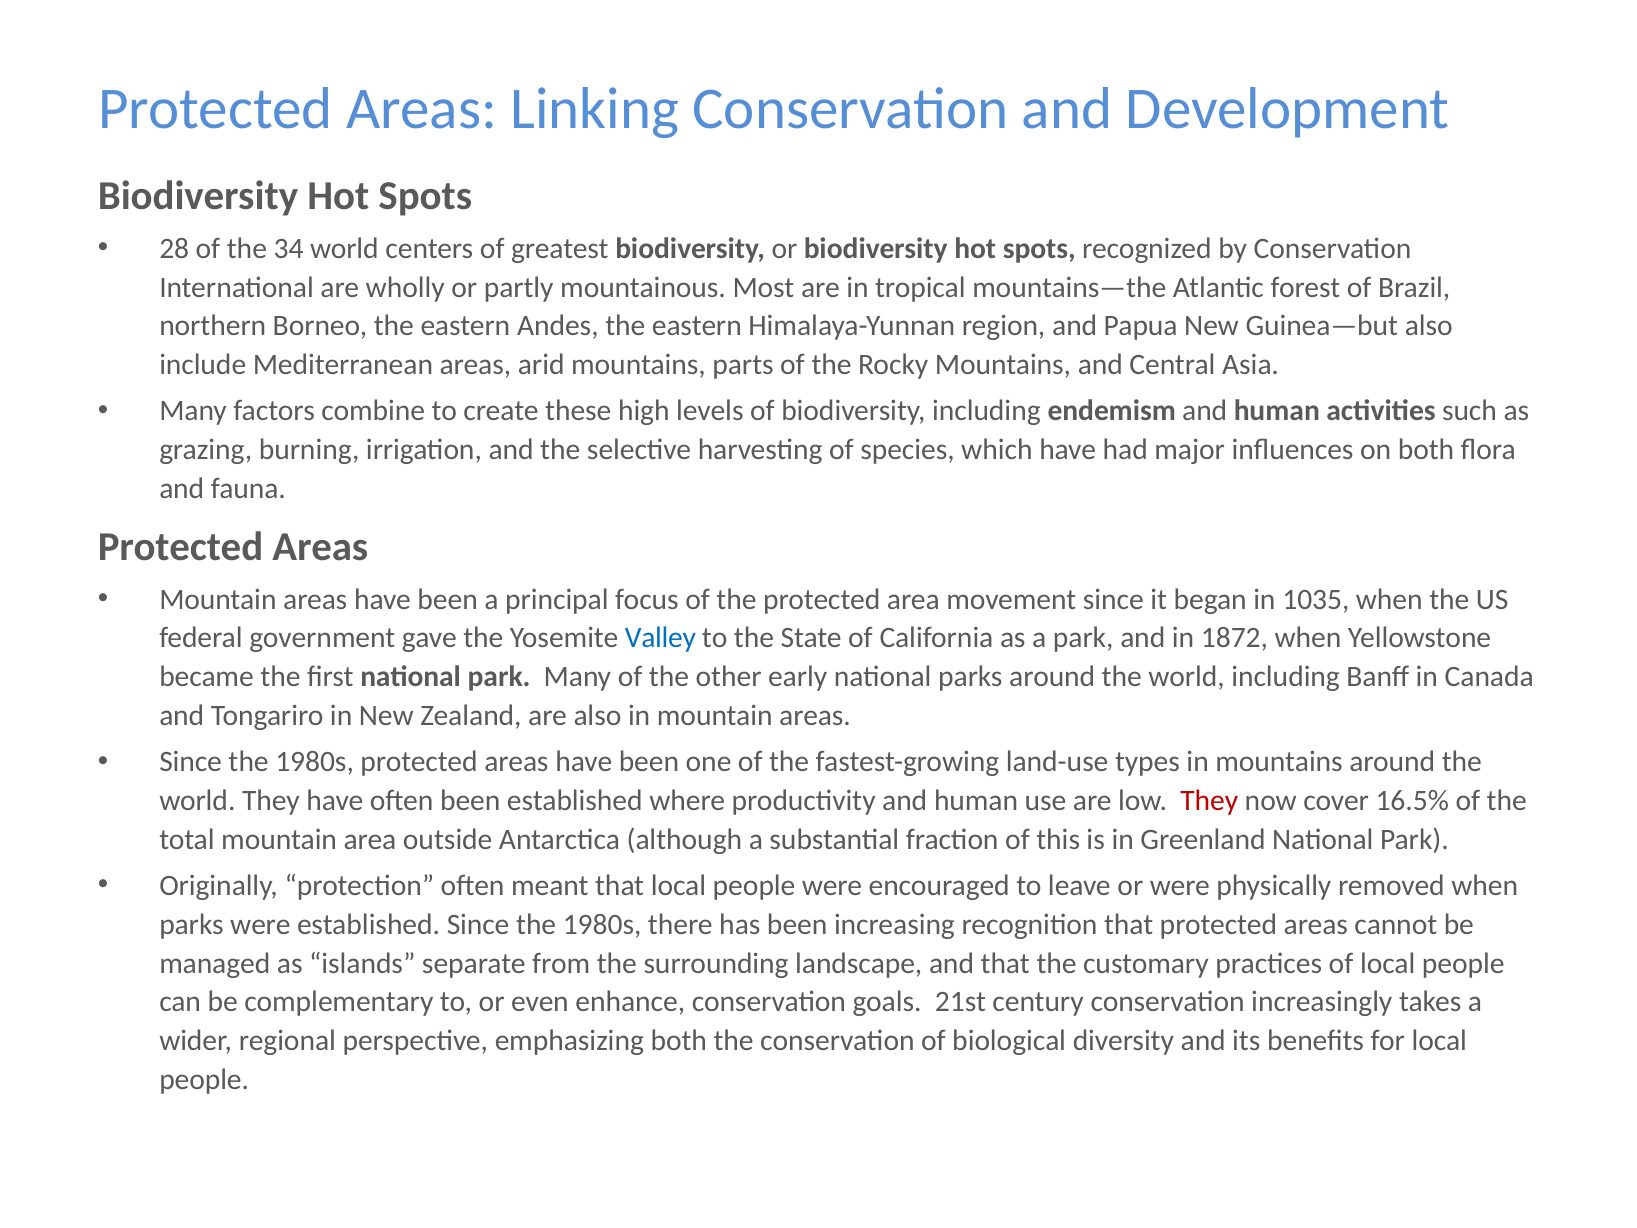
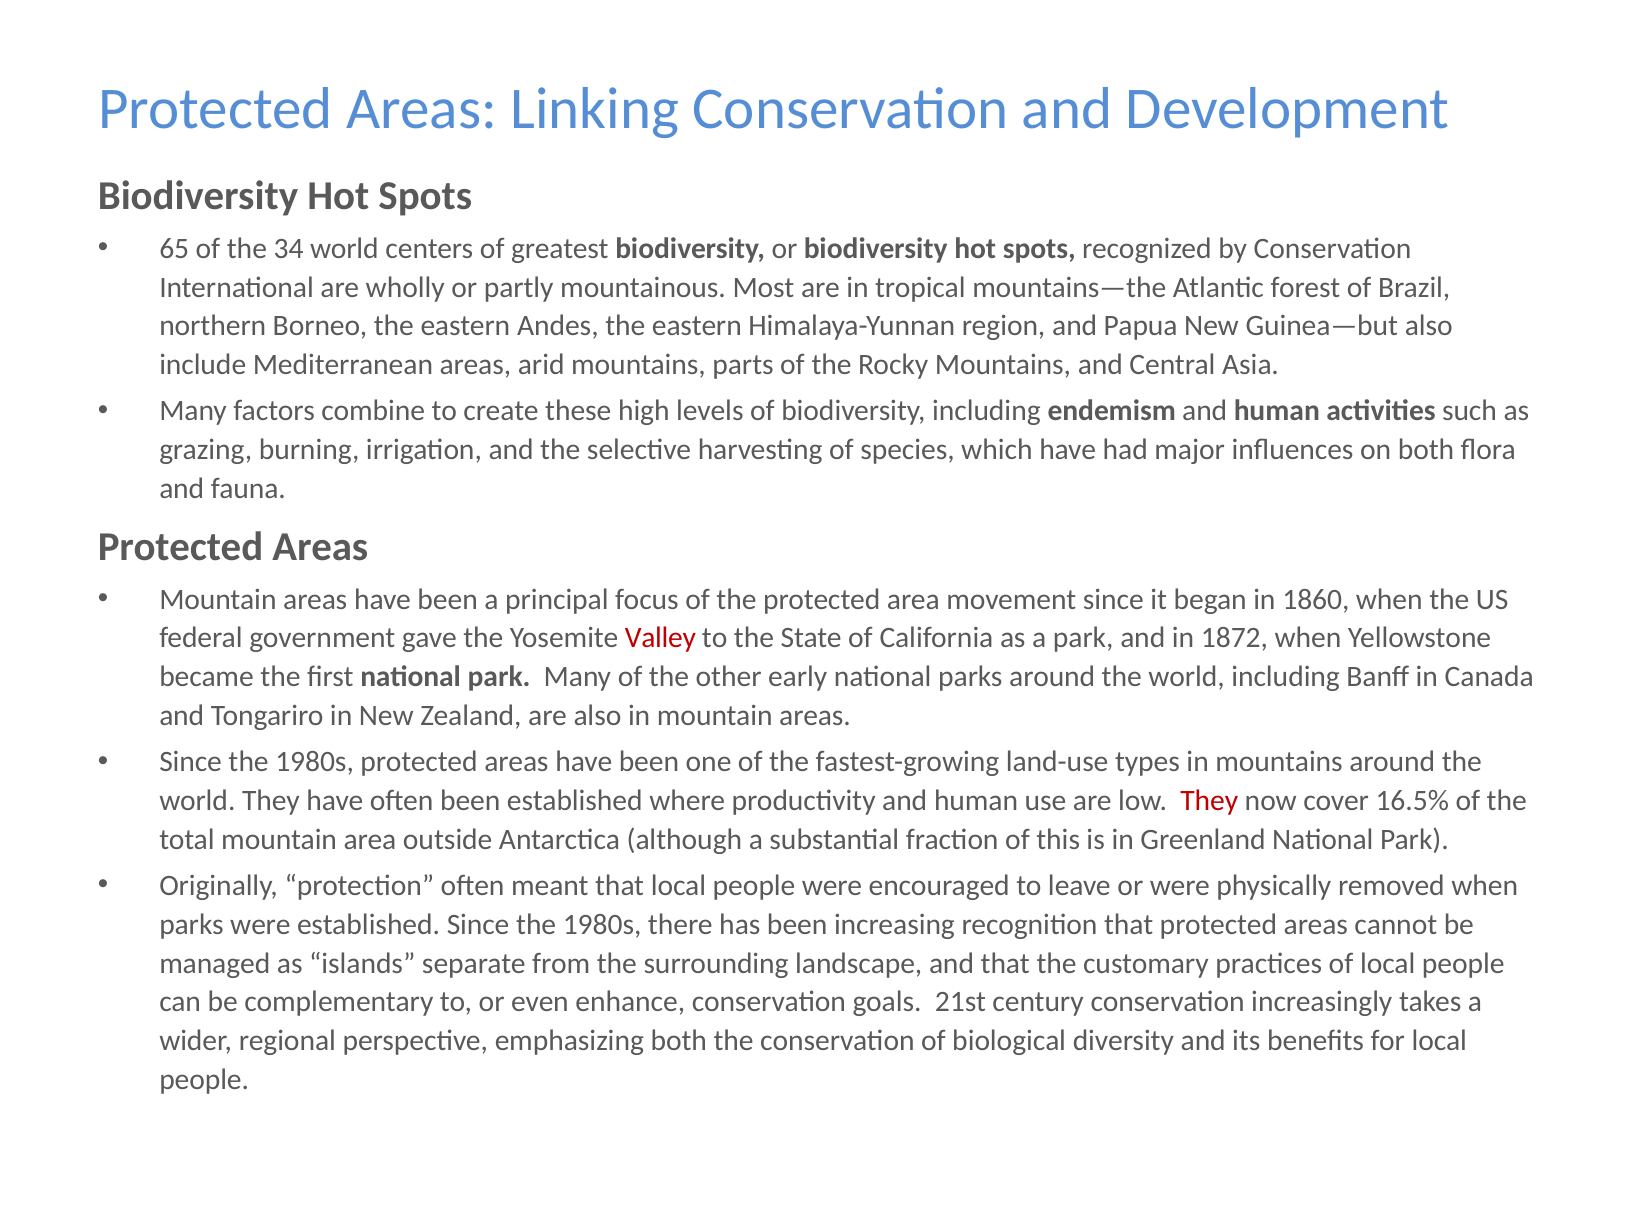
28: 28 -> 65
1035: 1035 -> 1860
Valley colour: blue -> red
